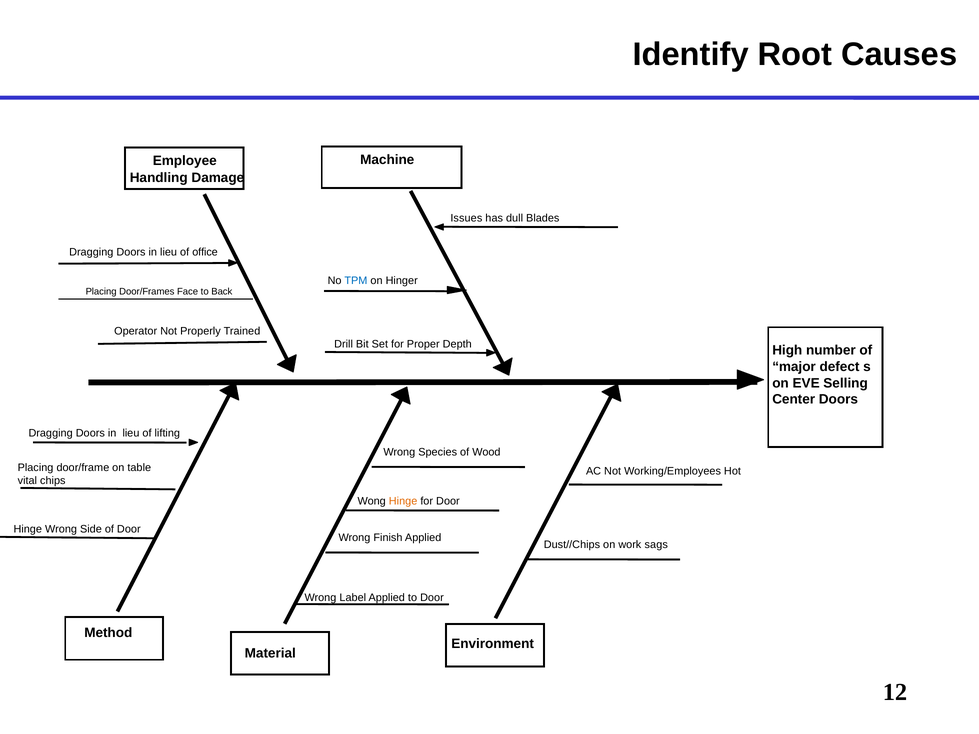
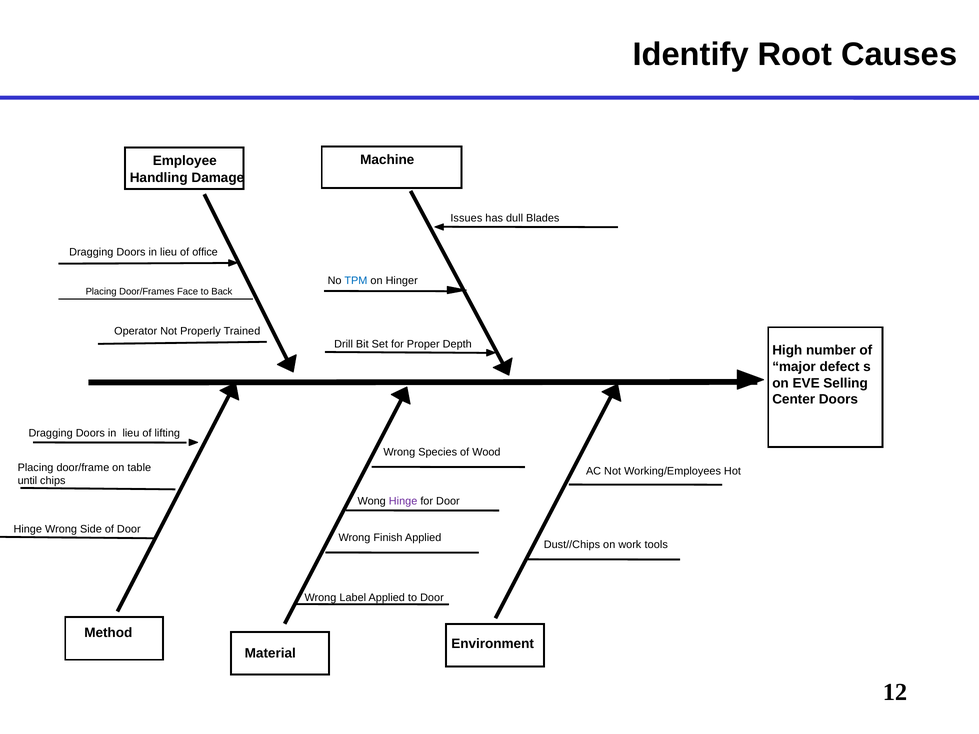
vital: vital -> until
Hinge at (403, 501) colour: orange -> purple
sags: sags -> tools
